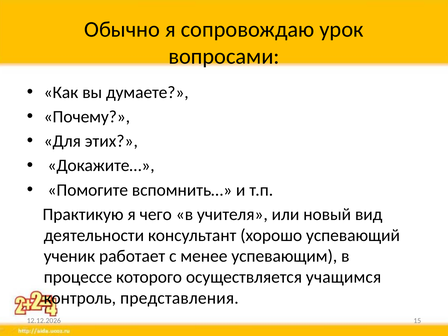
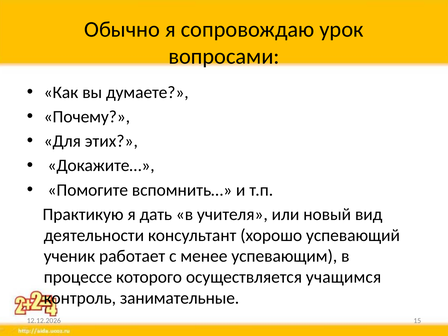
чего: чего -> дать
представления: представления -> занимательные
